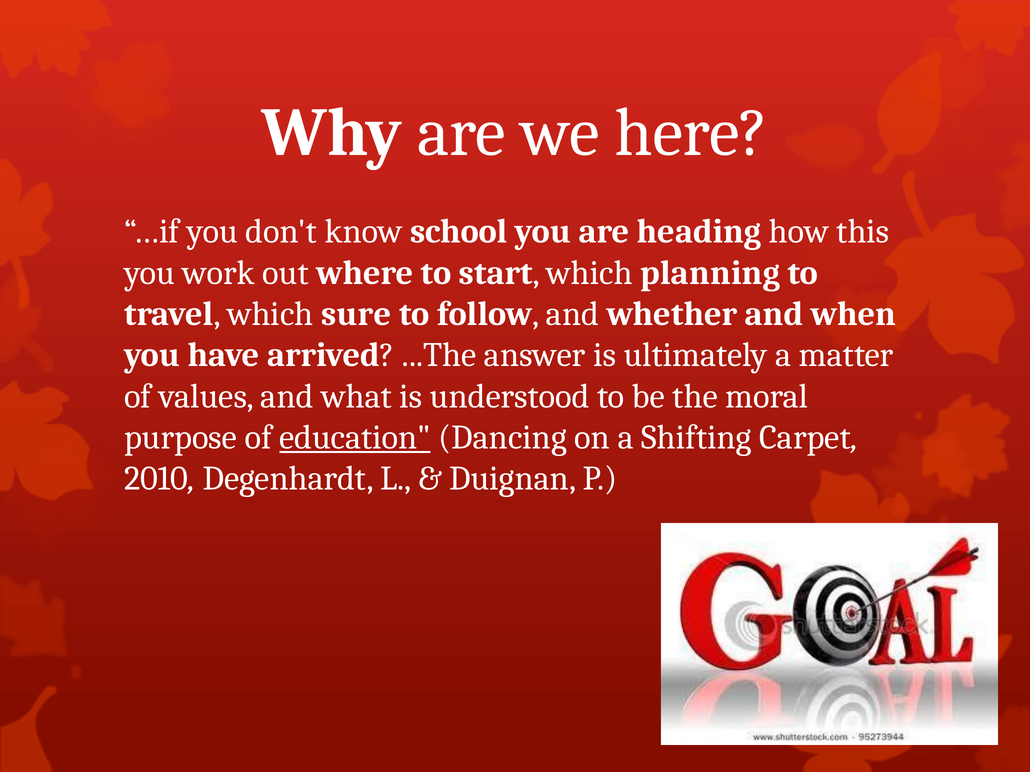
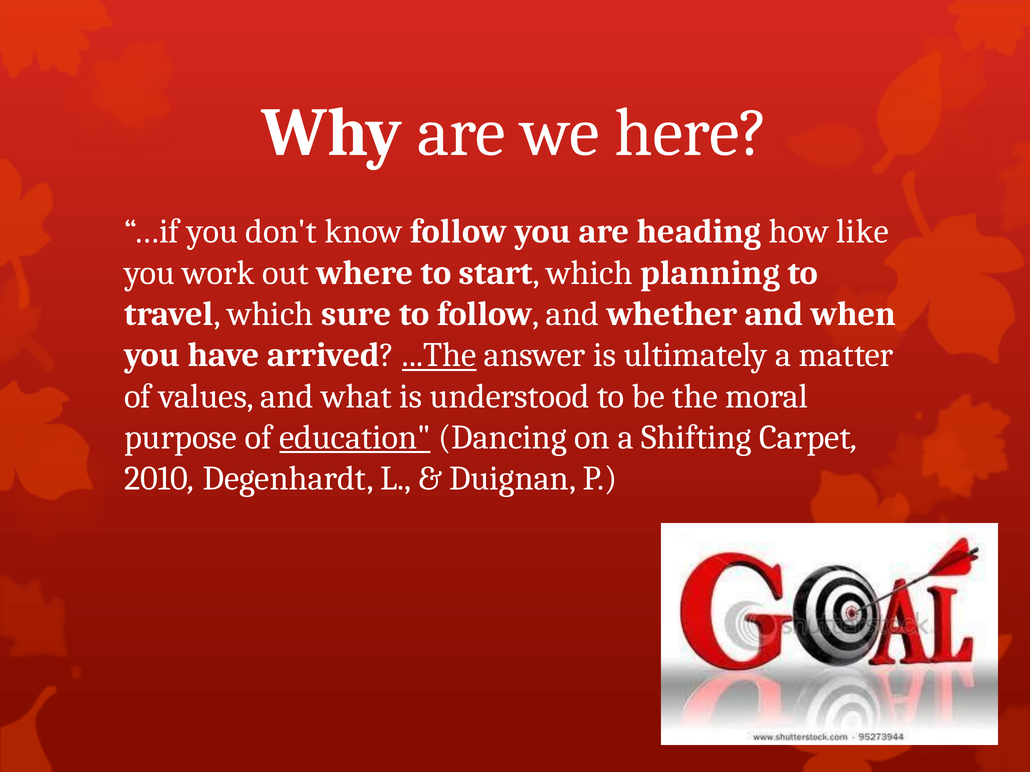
know school: school -> follow
this: this -> like
...The underline: none -> present
